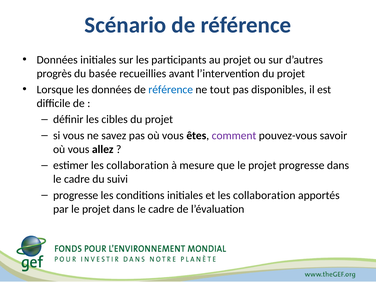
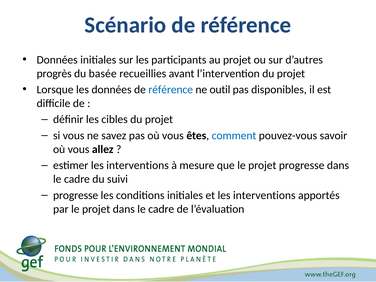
tout: tout -> outil
comment colour: purple -> blue
estimer les collaboration: collaboration -> interventions
et les collaboration: collaboration -> interventions
